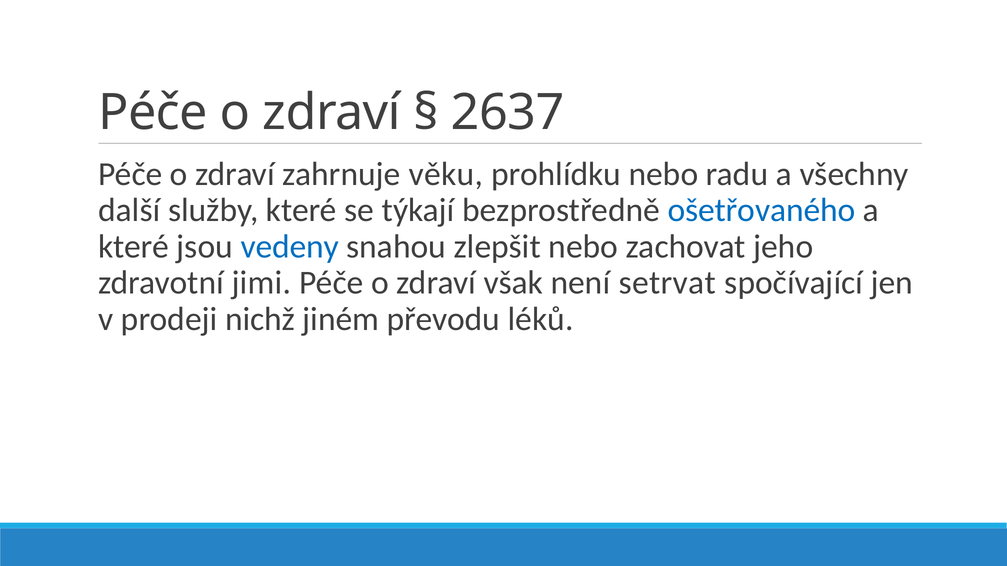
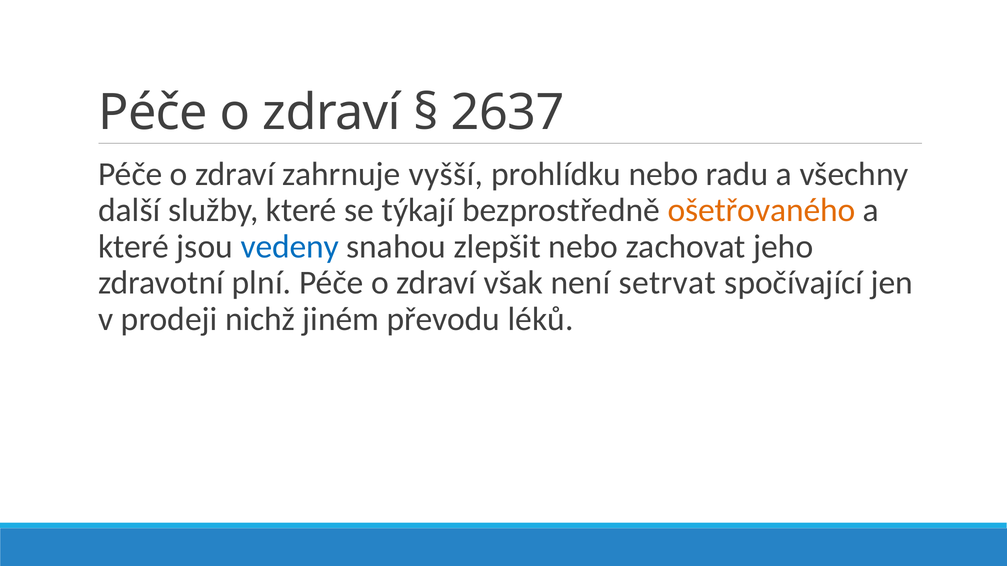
věku: věku -> vyšší
ošetřovaného colour: blue -> orange
jimi: jimi -> plní
